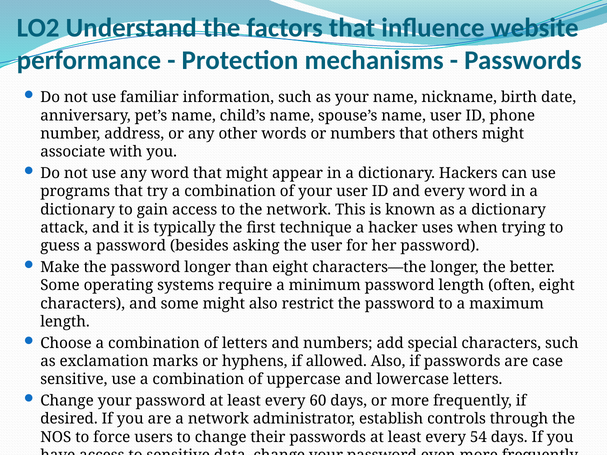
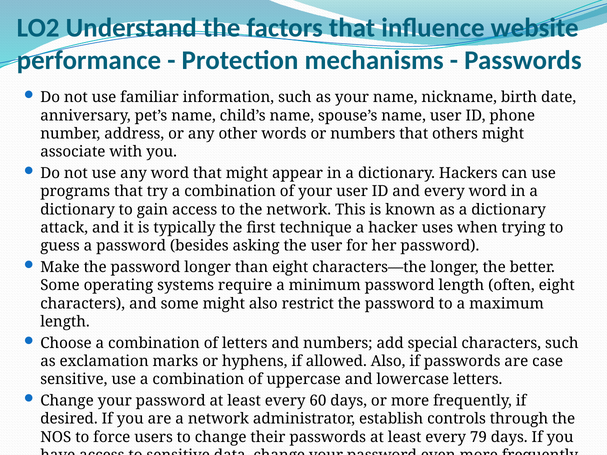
54: 54 -> 79
